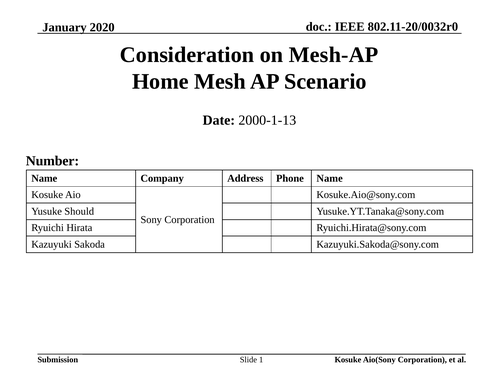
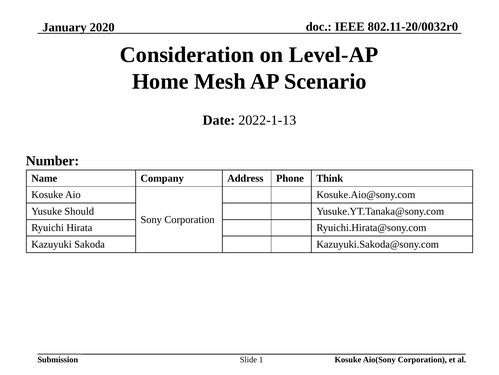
Mesh-AP: Mesh-AP -> Level-AP
2000-1-13: 2000-1-13 -> 2022-1-13
Phone Name: Name -> Think
